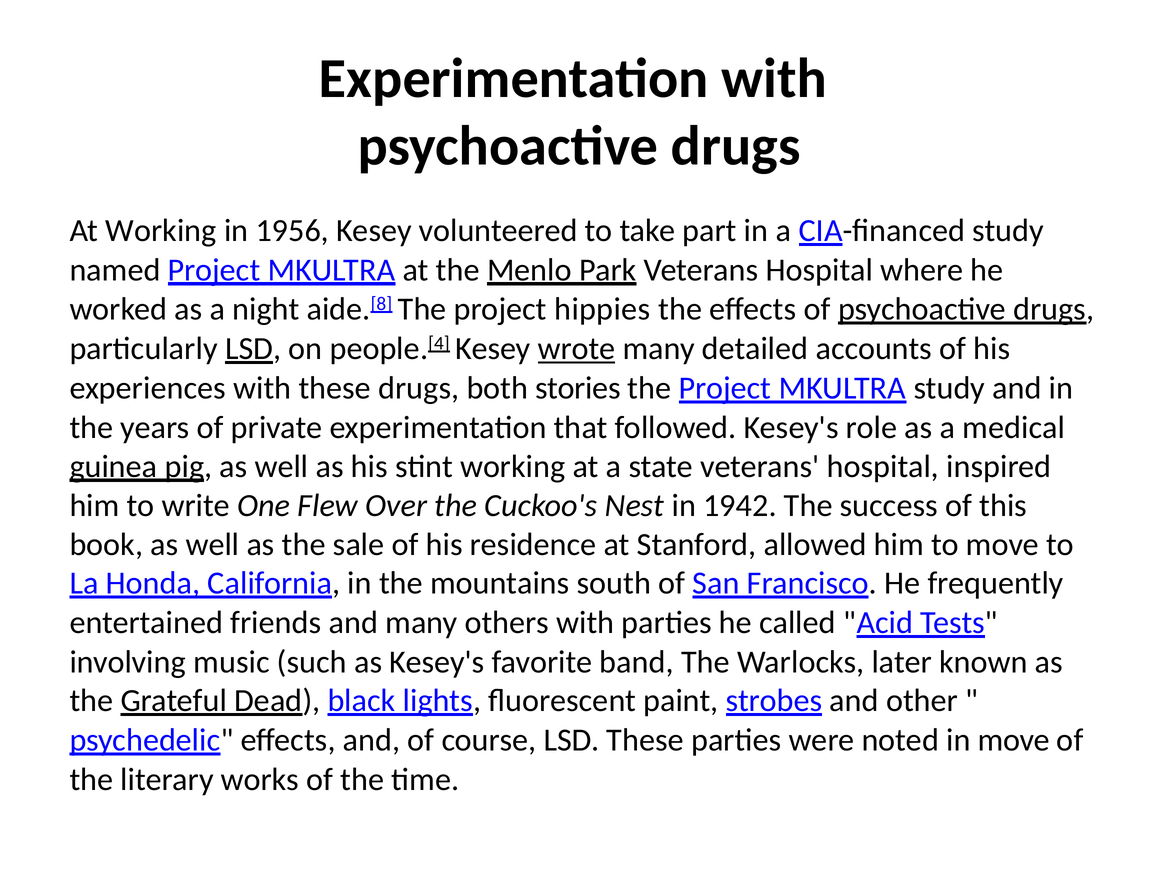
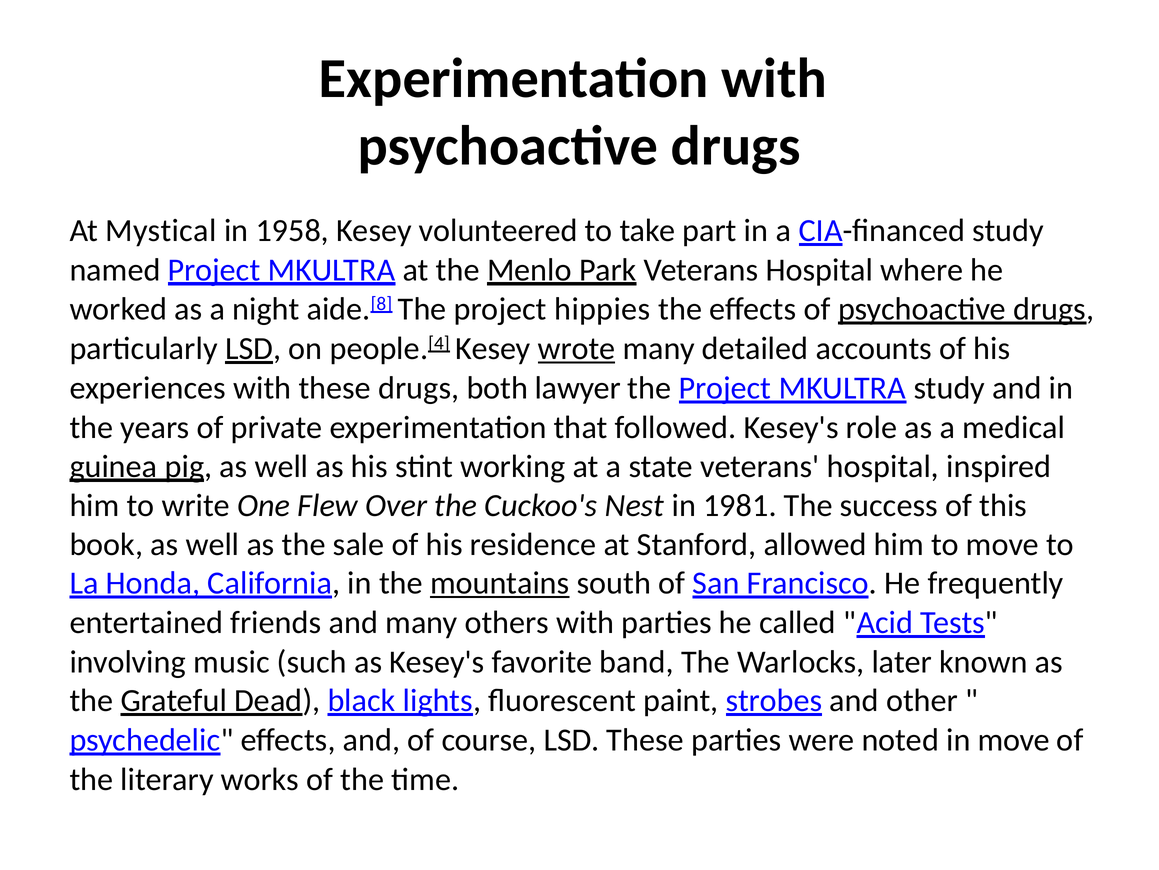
At Working: Working -> Mystical
1956: 1956 -> 1958
stories: stories -> lawyer
1942: 1942 -> 1981
mountains underline: none -> present
